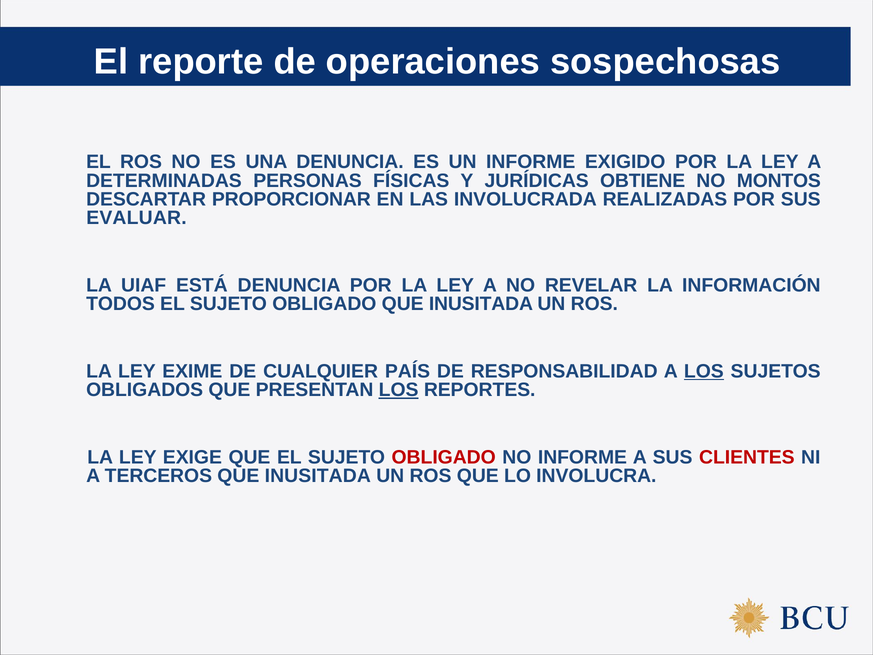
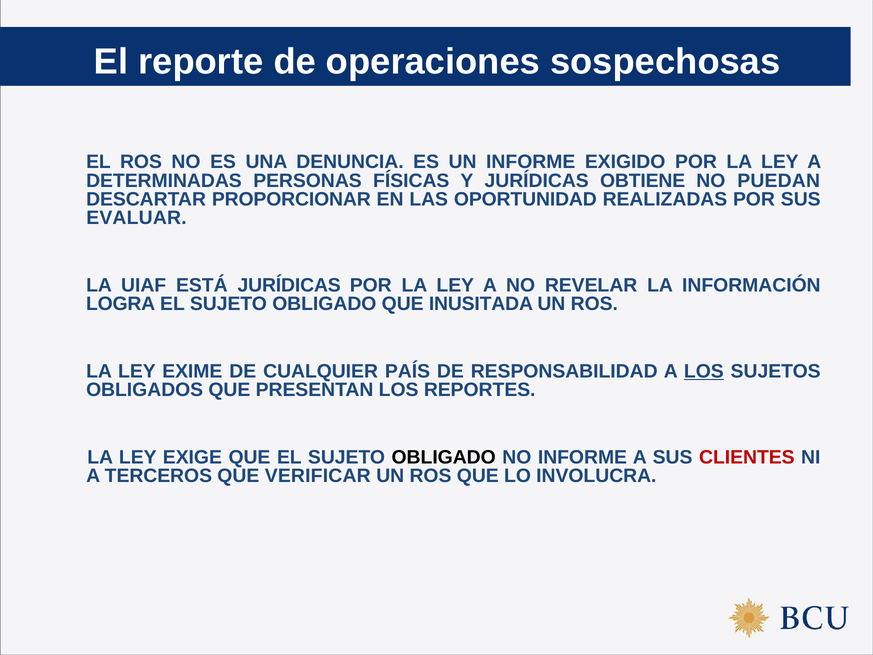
MONTOS: MONTOS -> PUEDAN
INVOLUCRADA: INVOLUCRADA -> OPORTUNIDAD
ESTÁ DENUNCIA: DENUNCIA -> JURÍDICAS
TODOS: TODOS -> LOGRA
LOS at (399, 390) underline: present -> none
OBLIGADO at (444, 457) colour: red -> black
TERCEROS QUE INUSITADA: INUSITADA -> VERIFICAR
